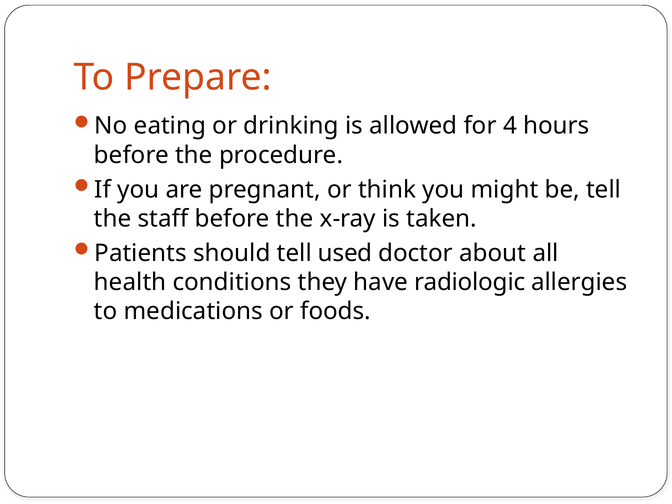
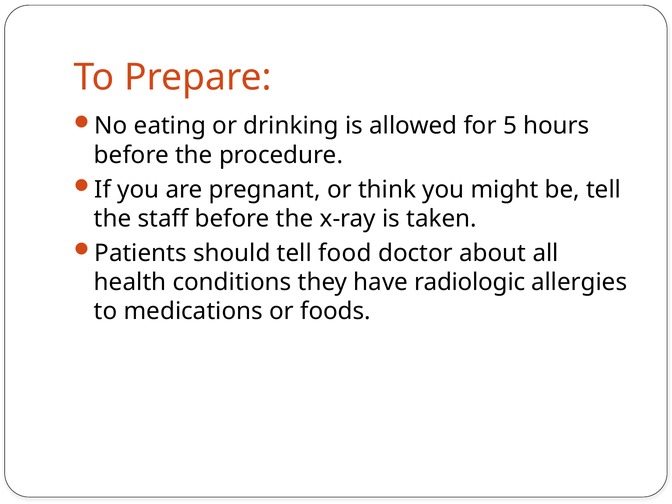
4: 4 -> 5
used: used -> food
